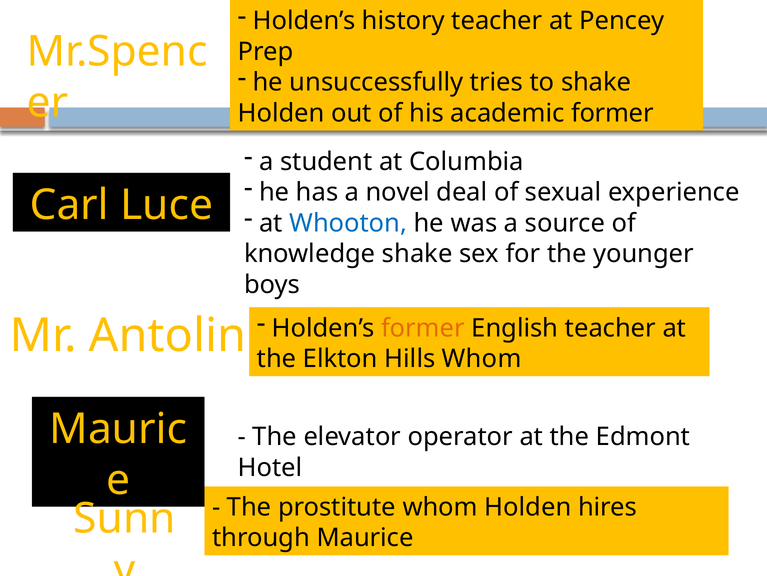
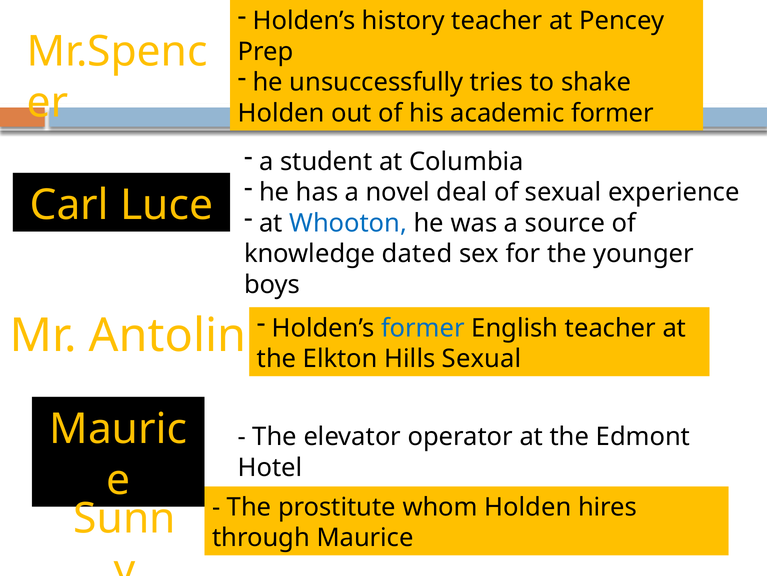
knowledge shake: shake -> dated
former at (423, 328) colour: orange -> blue
Hills Whom: Whom -> Sexual
